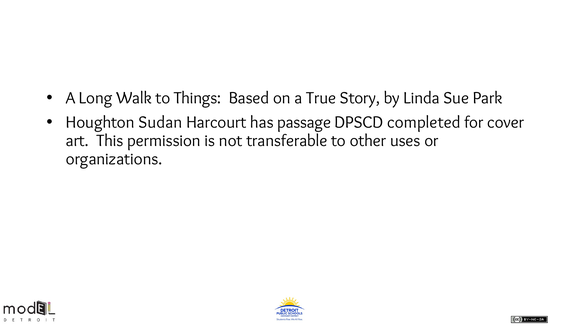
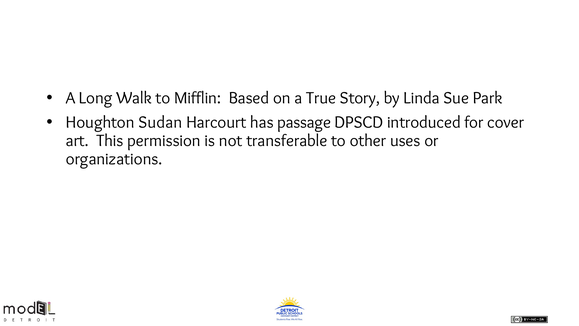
Things: Things -> Mifflin
completed: completed -> introduced
